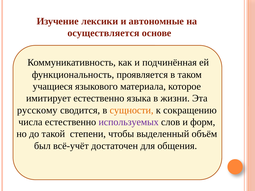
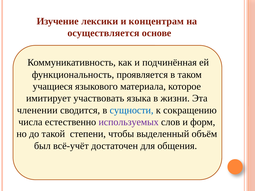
автономные: автономные -> концентрам
имитирует естественно: естественно -> участвовать
русскому: русскому -> членении
сущности colour: orange -> blue
